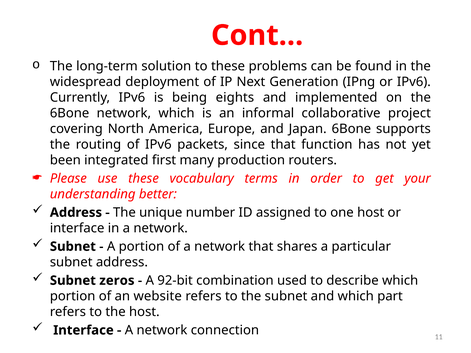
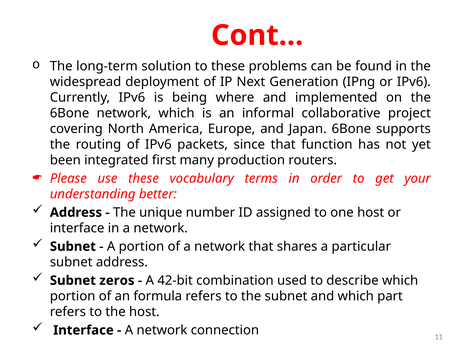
eights: eights -> where
92-bit: 92-bit -> 42-bit
website: website -> formula
